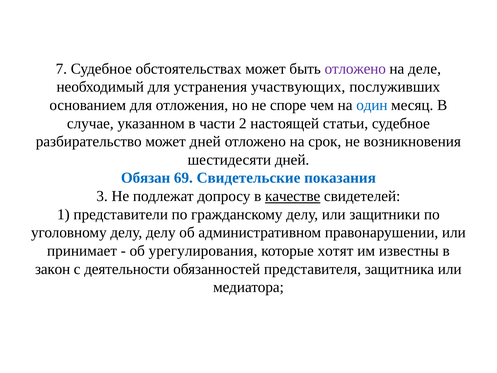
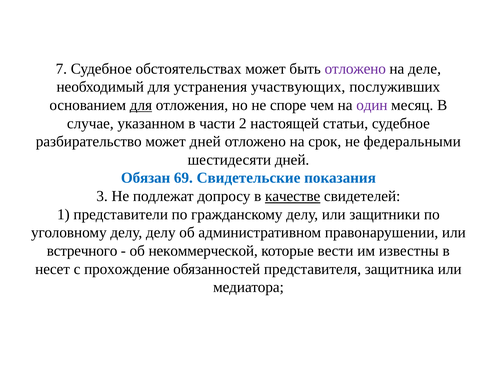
для at (141, 105) underline: none -> present
один colour: blue -> purple
возникновения: возникновения -> федеральными
принимает: принимает -> встречного
урегулирования: урегулирования -> некоммерческой
хотят: хотят -> вести
закон: закон -> несет
деятельности: деятельности -> прохождение
